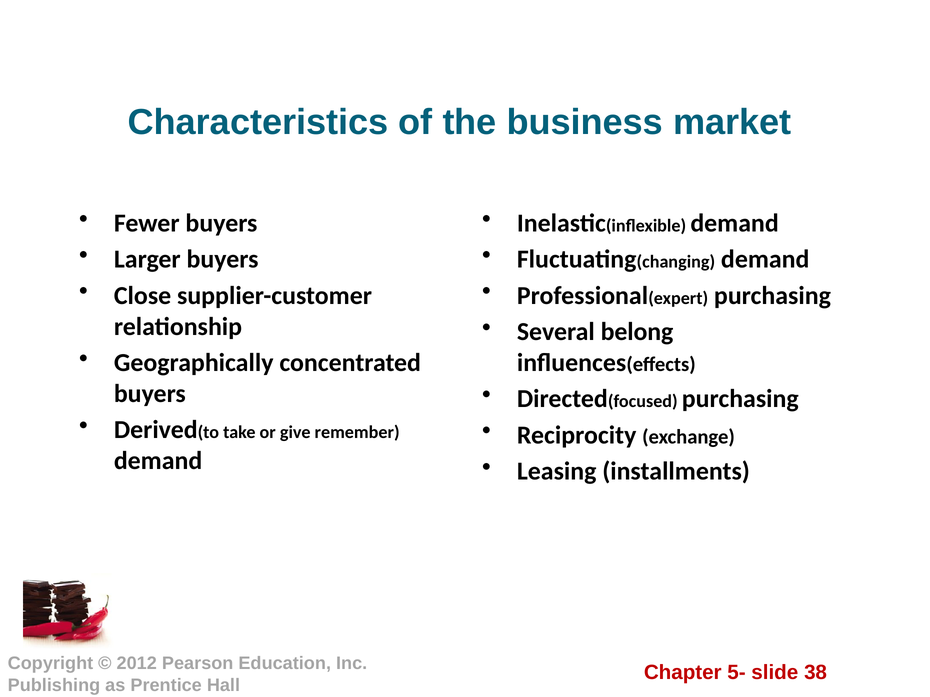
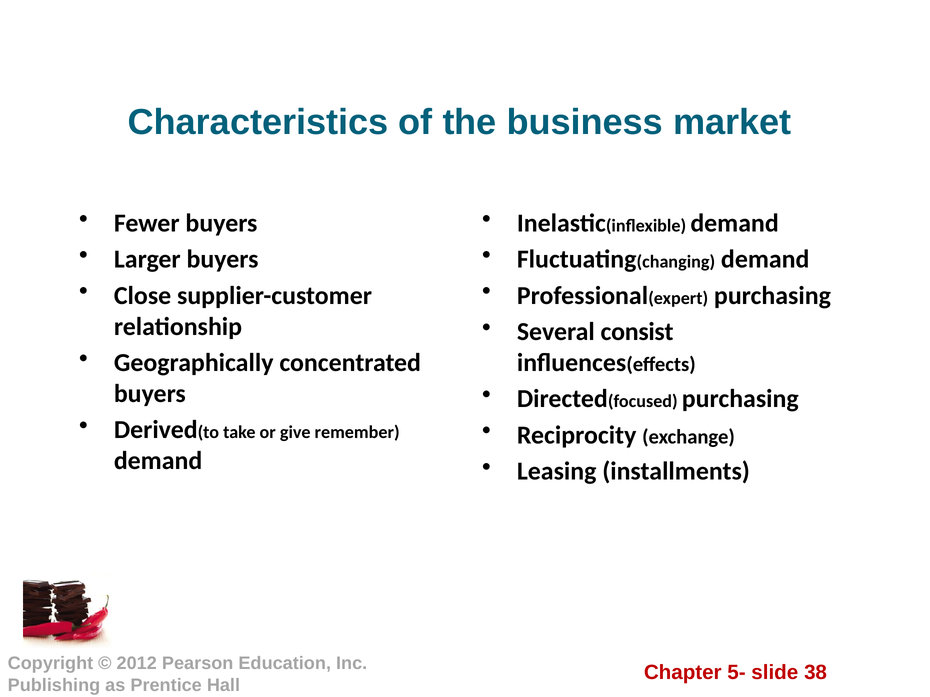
belong: belong -> consist
